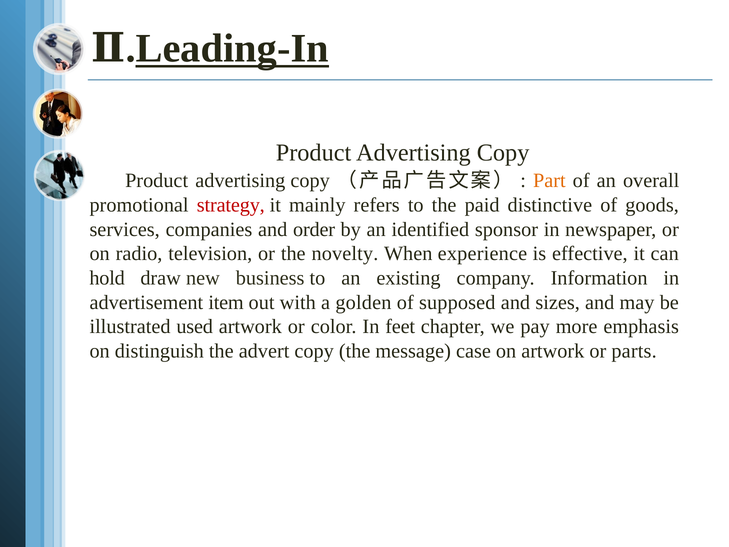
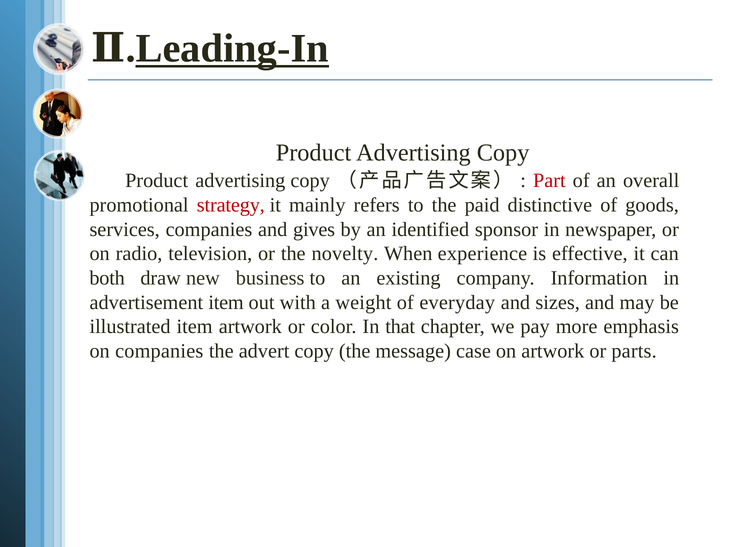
Part colour: orange -> red
order: order -> gives
hold: hold -> both
golden: golden -> weight
supposed: supposed -> everyday
illustrated used: used -> item
feet: feet -> that
on distinguish: distinguish -> companies
